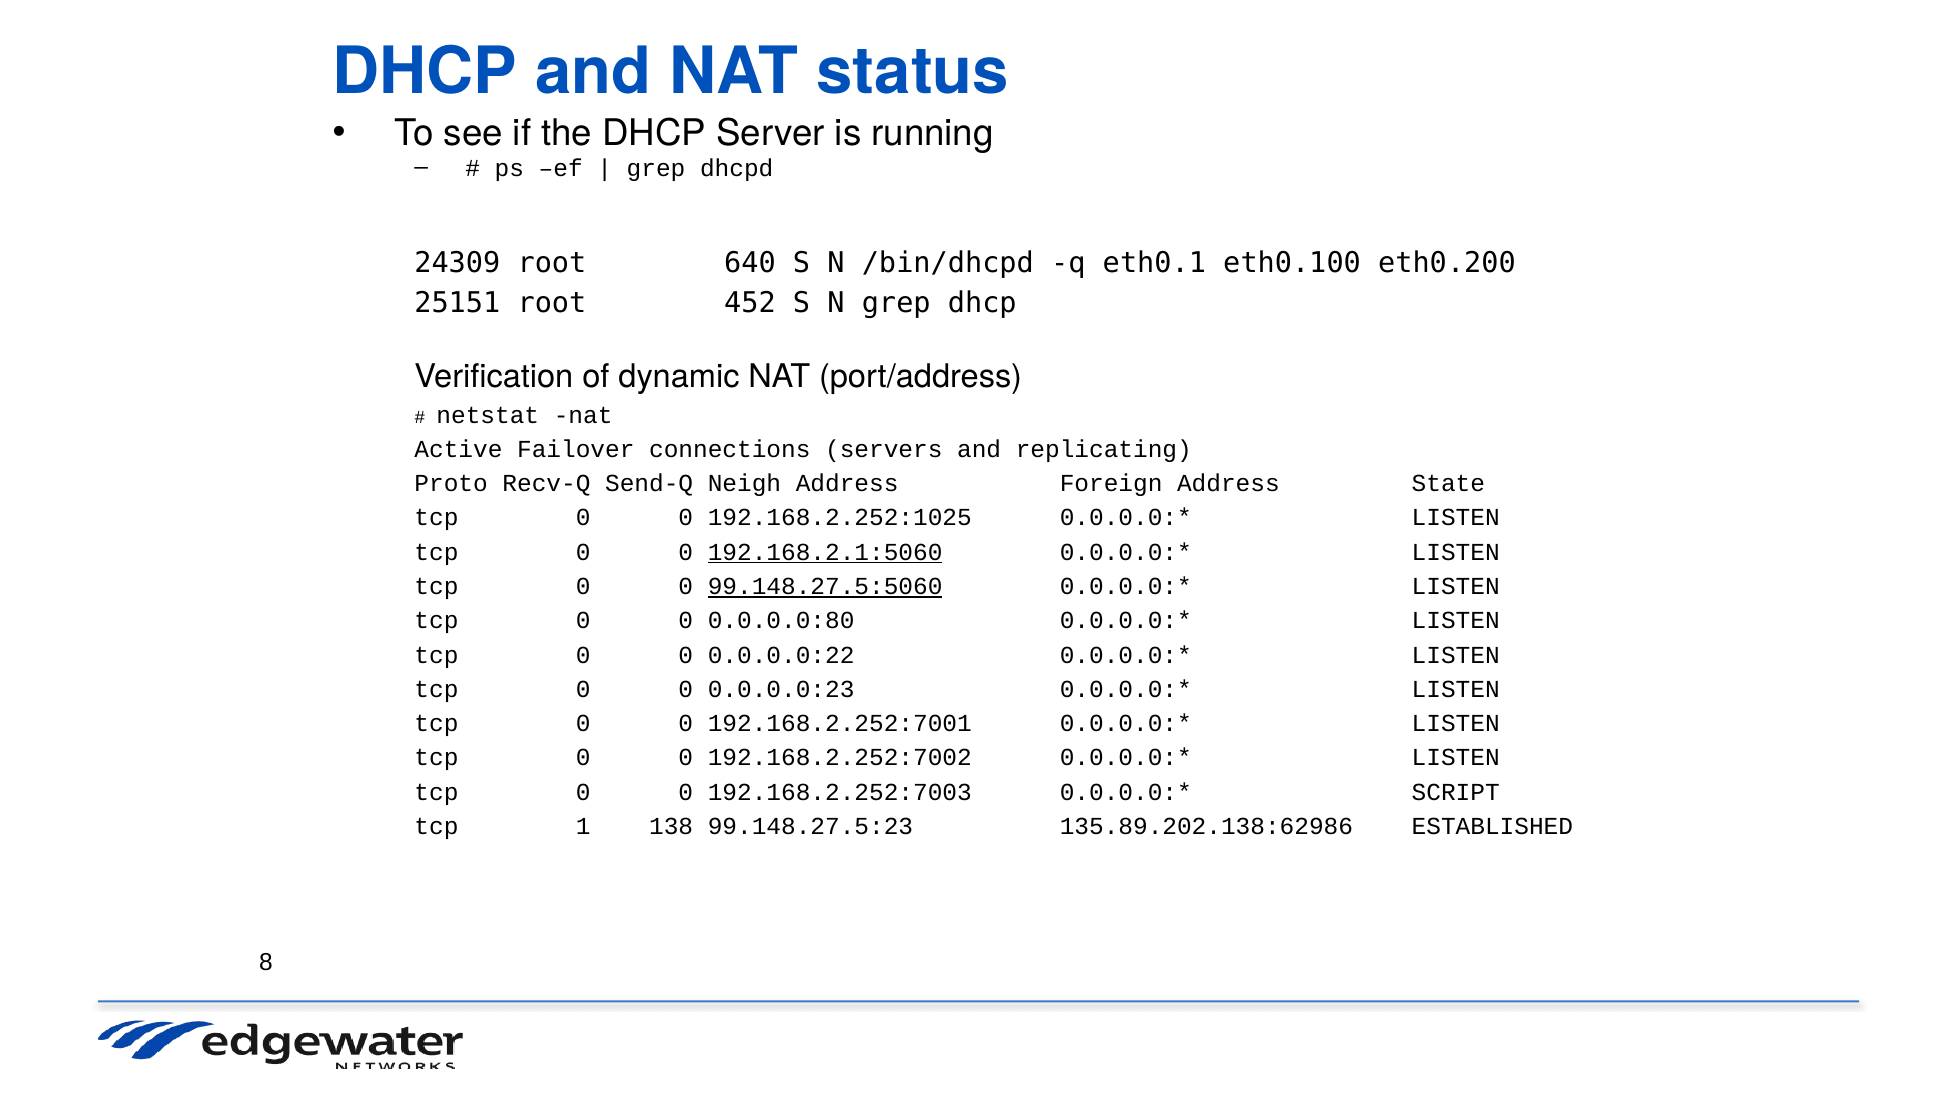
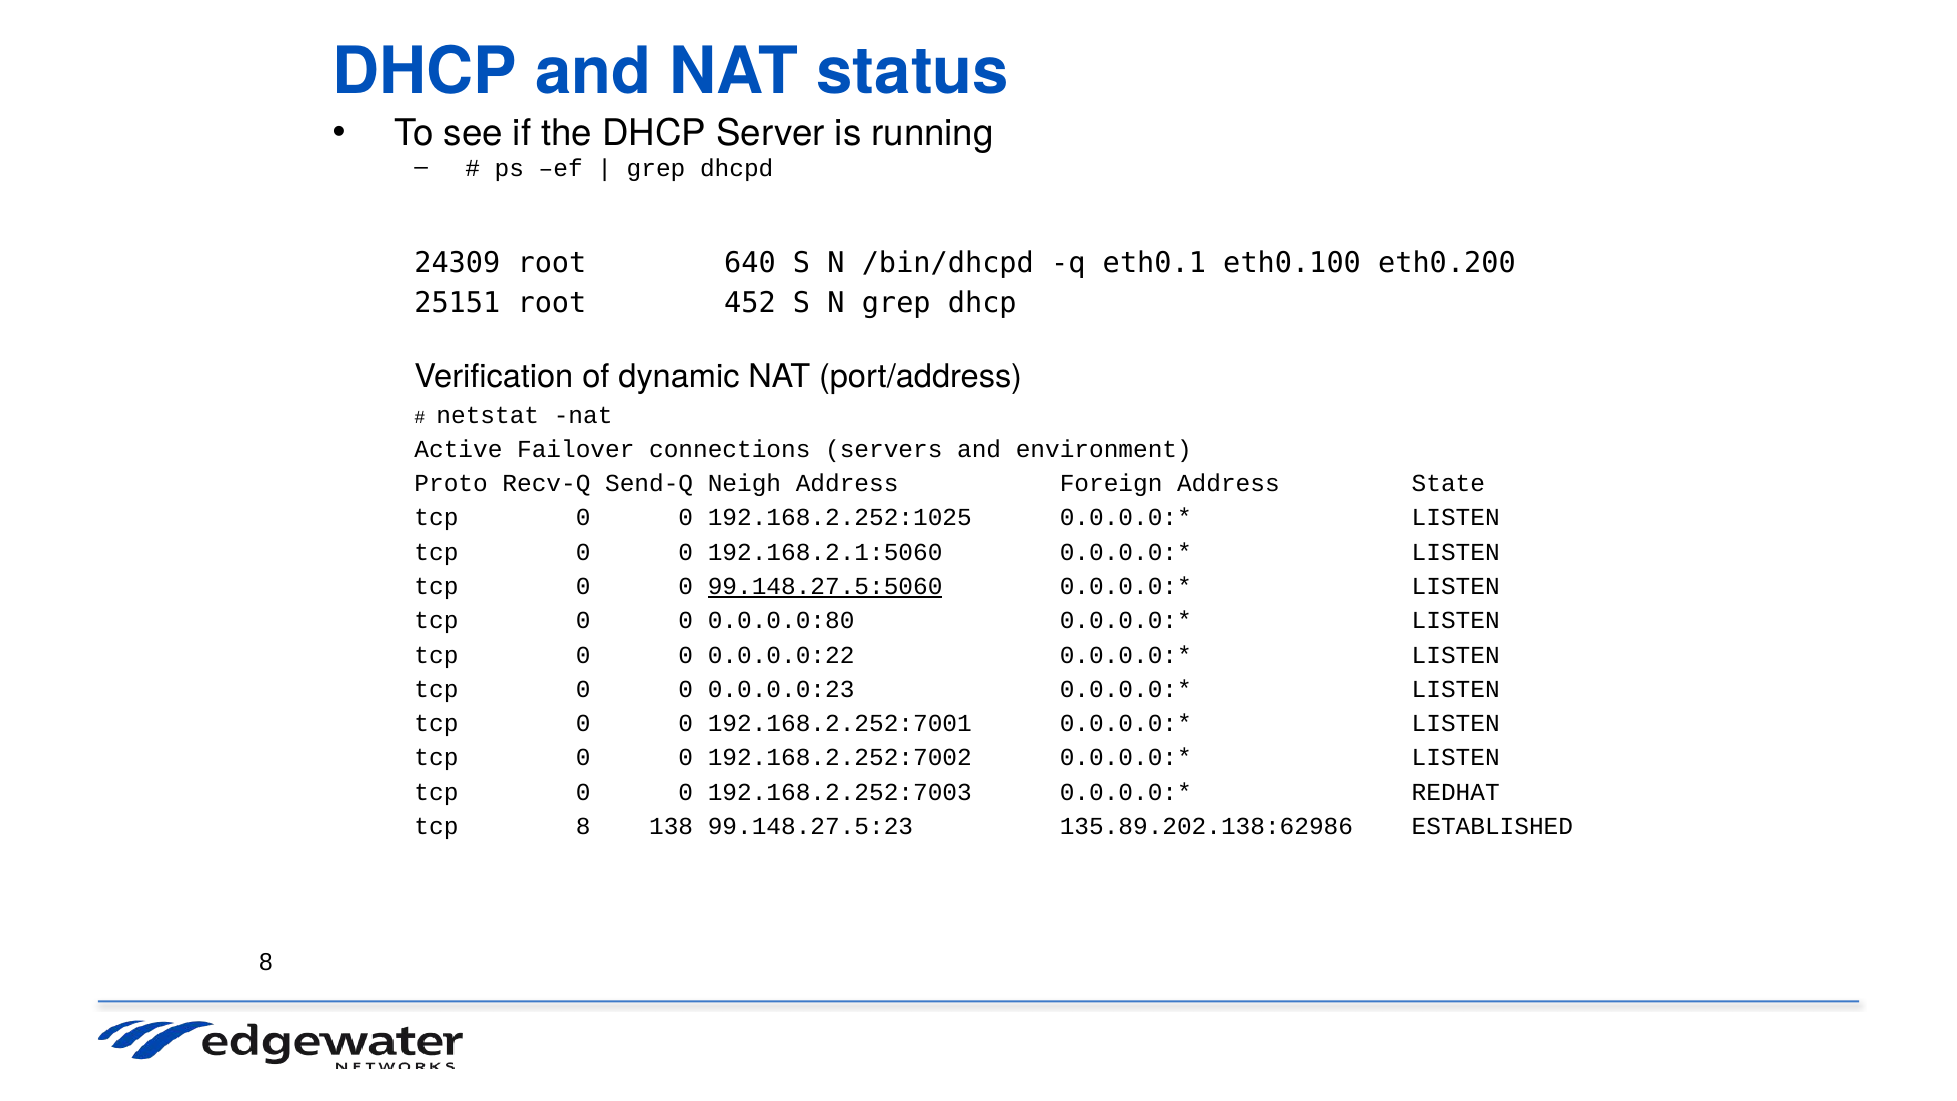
replicating: replicating -> environment
192.168.2.1:5060 underline: present -> none
SCRIPT: SCRIPT -> REDHAT
tcp 1: 1 -> 8
